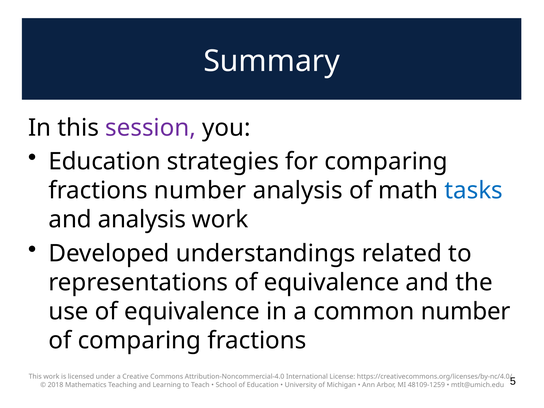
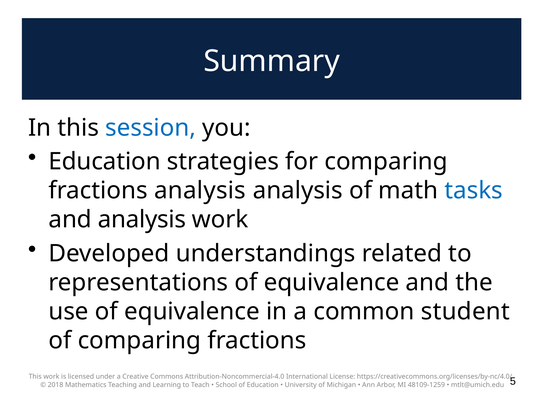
session colour: purple -> blue
fractions number: number -> analysis
common number: number -> student
